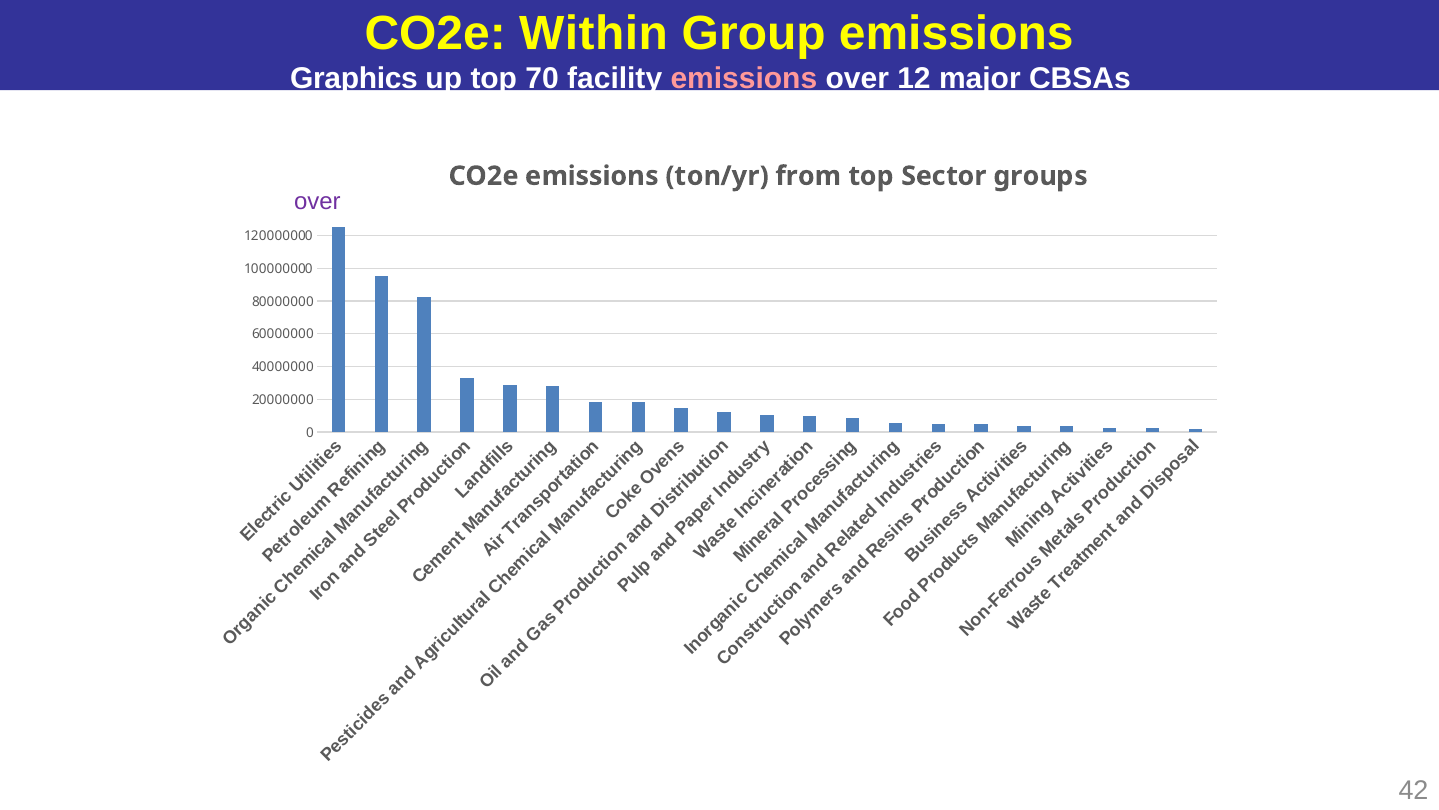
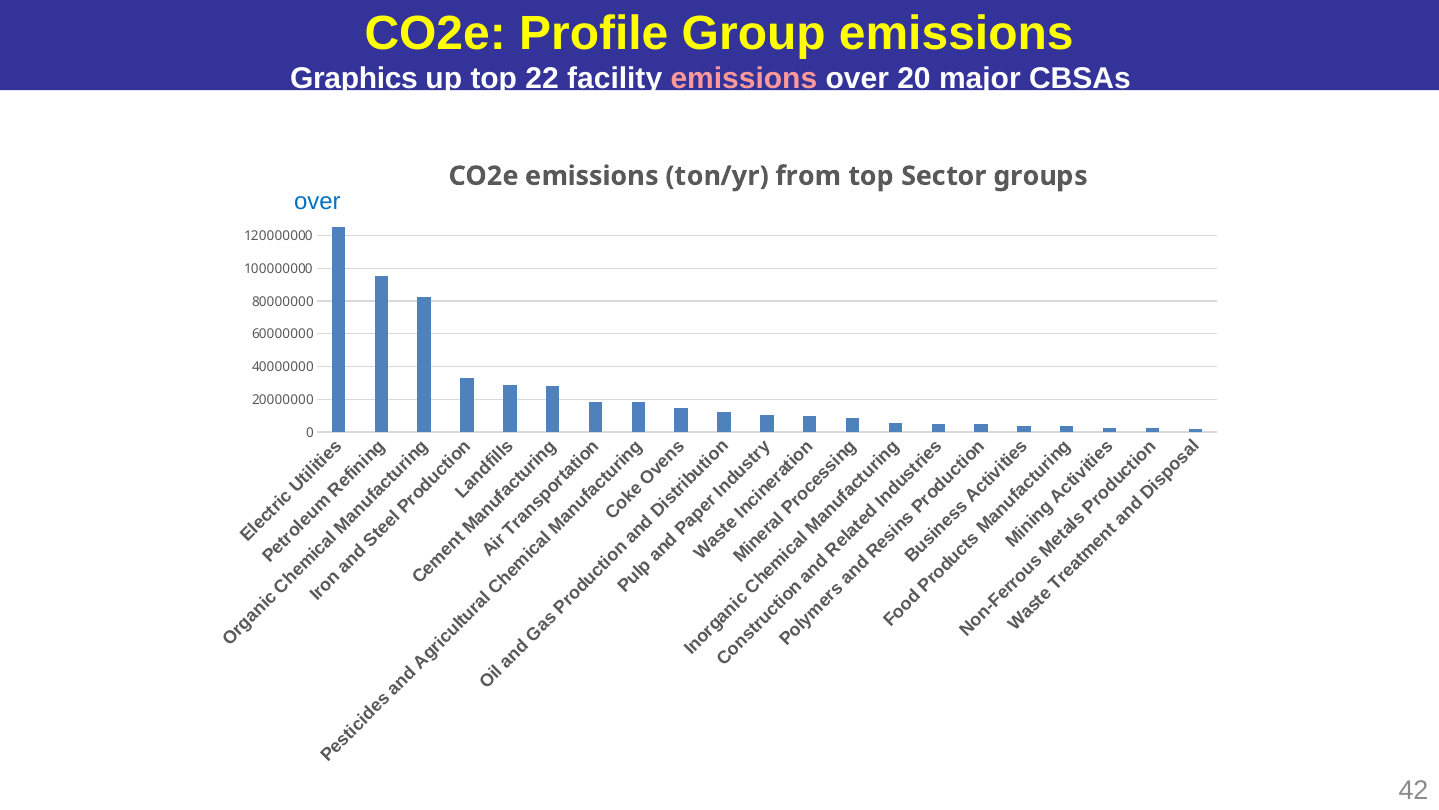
Within: Within -> Profile
70: 70 -> 22
12: 12 -> 20
over at (317, 201) colour: purple -> blue
